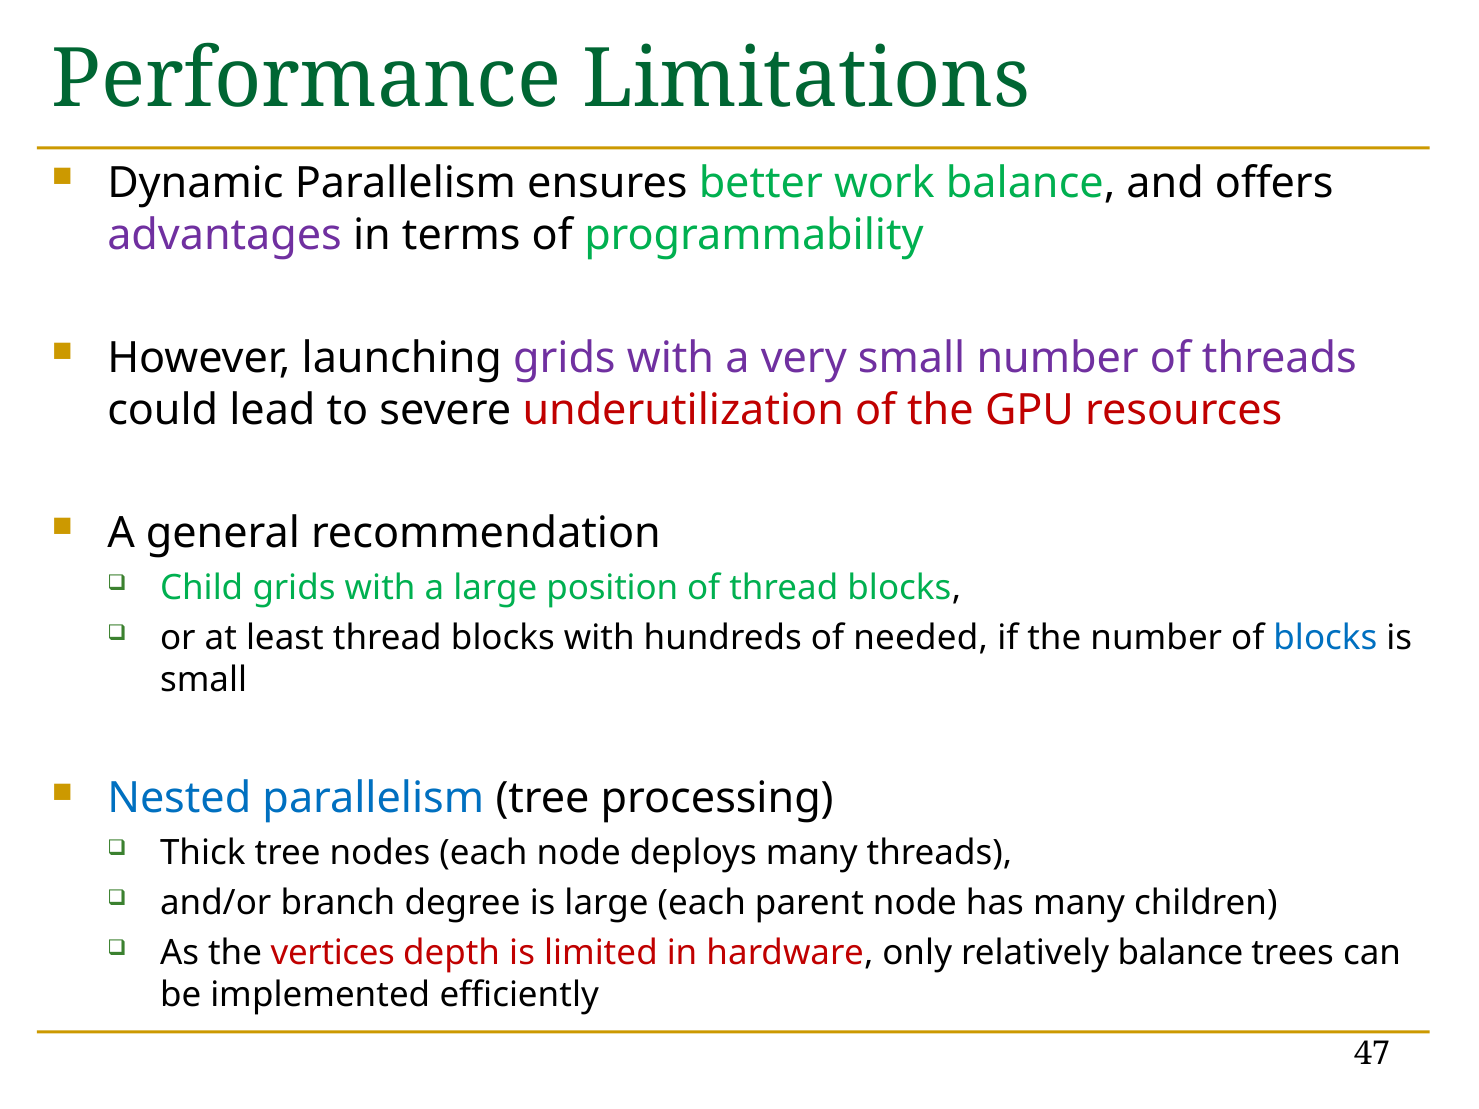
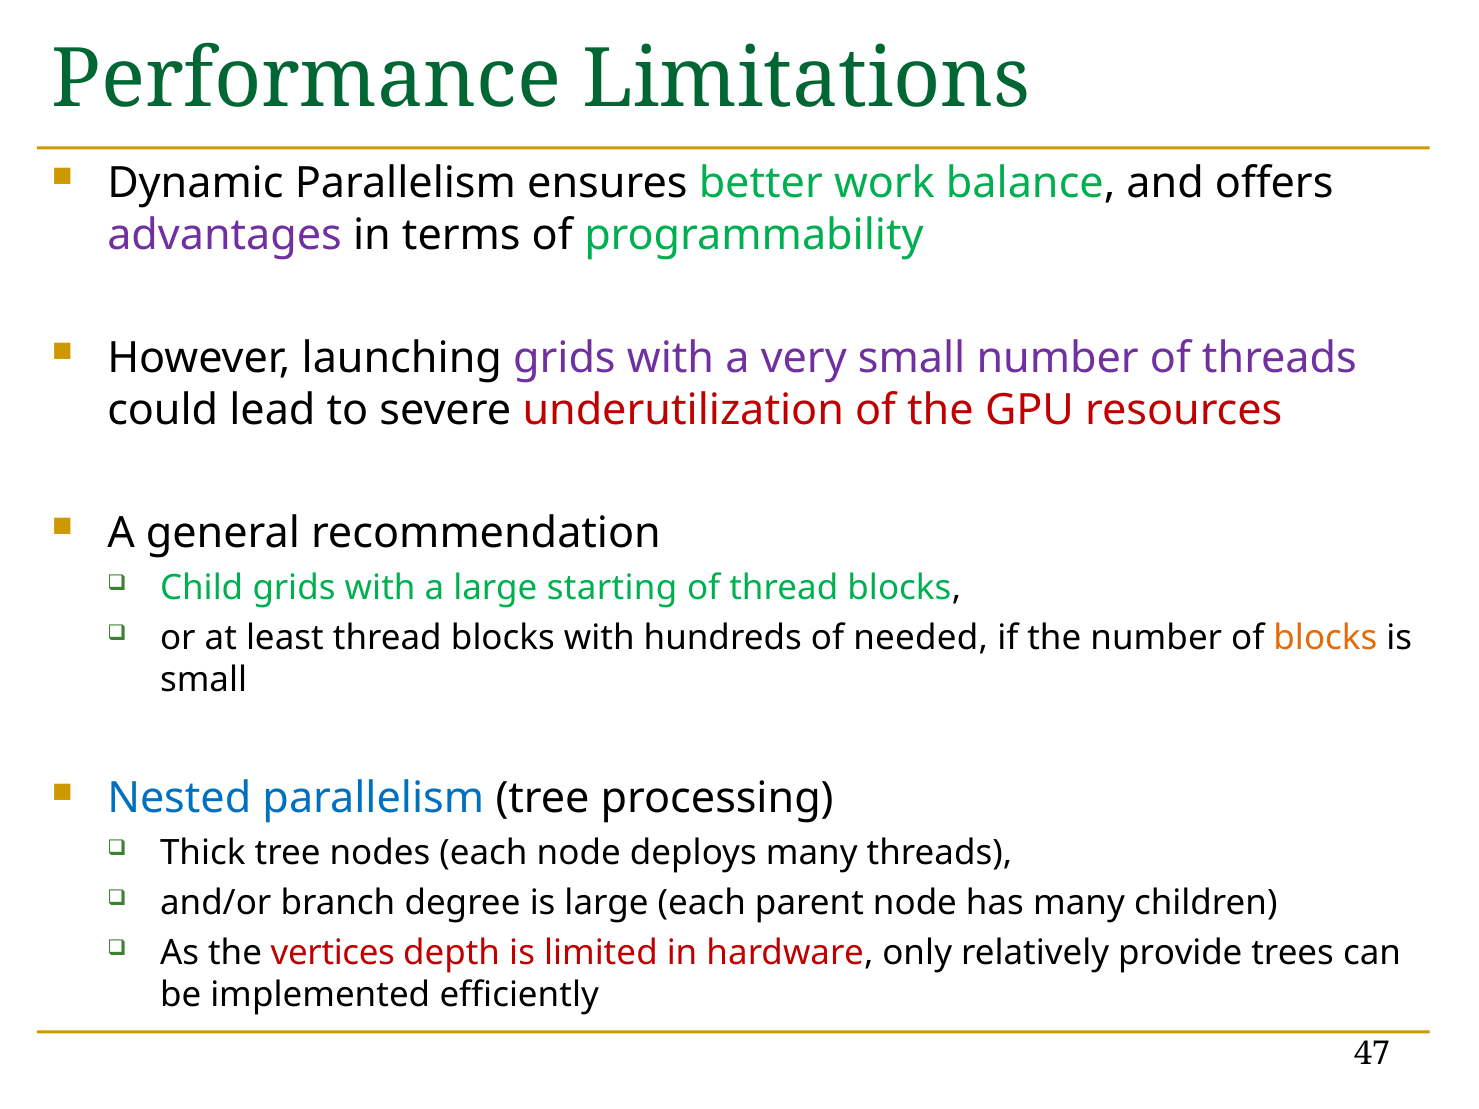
position: position -> starting
blocks at (1325, 638) colour: blue -> orange
relatively balance: balance -> provide
